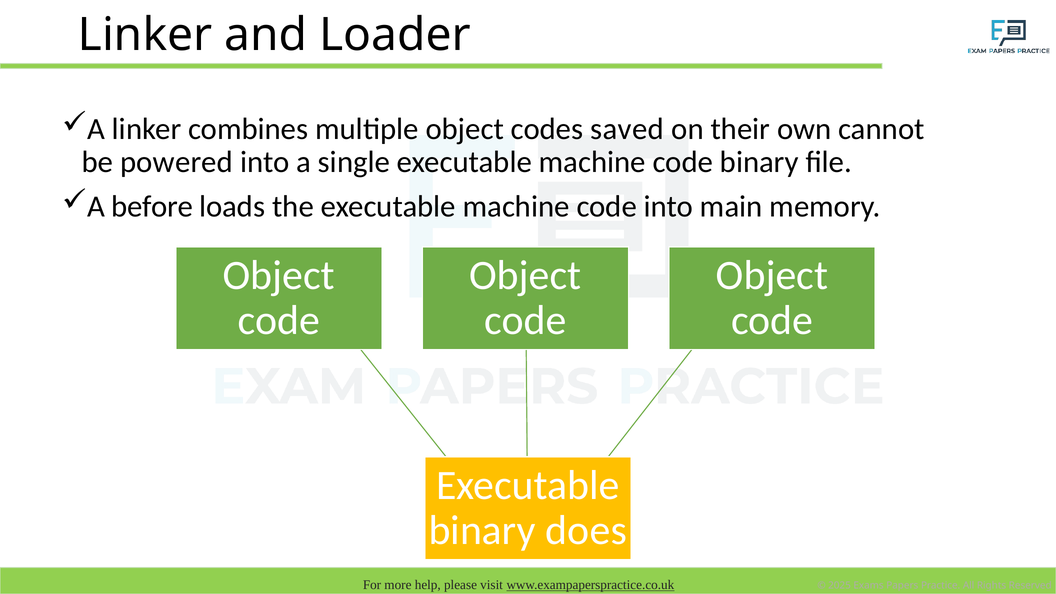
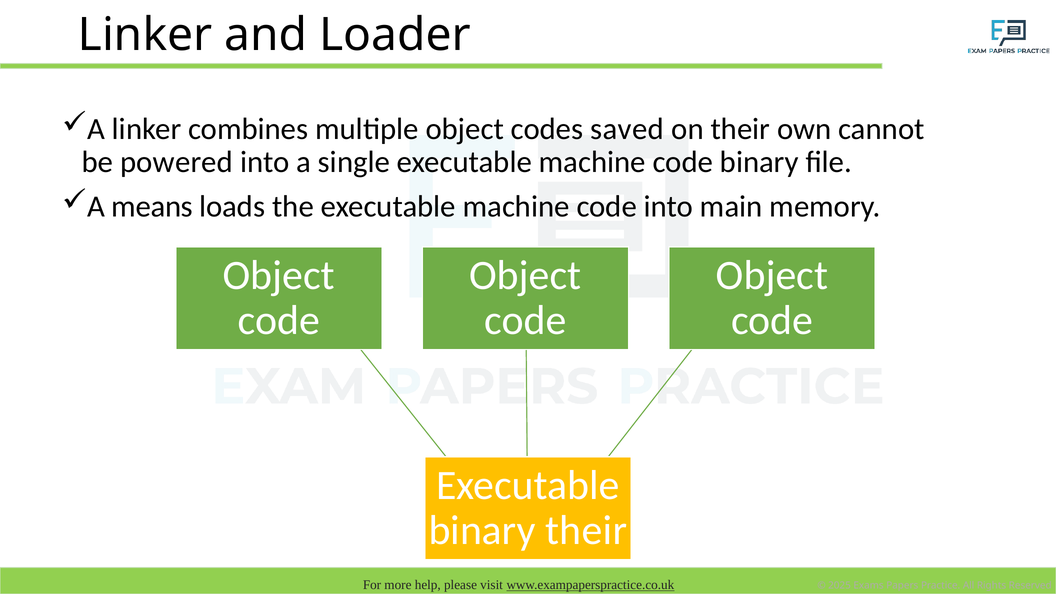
before: before -> means
binary does: does -> their
